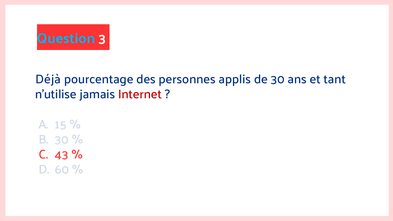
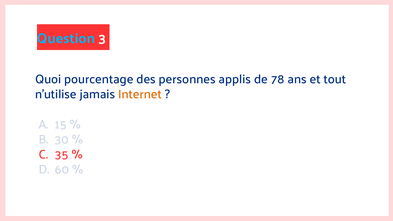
Déjà: Déjà -> Quoi
de 30: 30 -> 78
tant: tant -> tout
Internet colour: red -> orange
43: 43 -> 35
